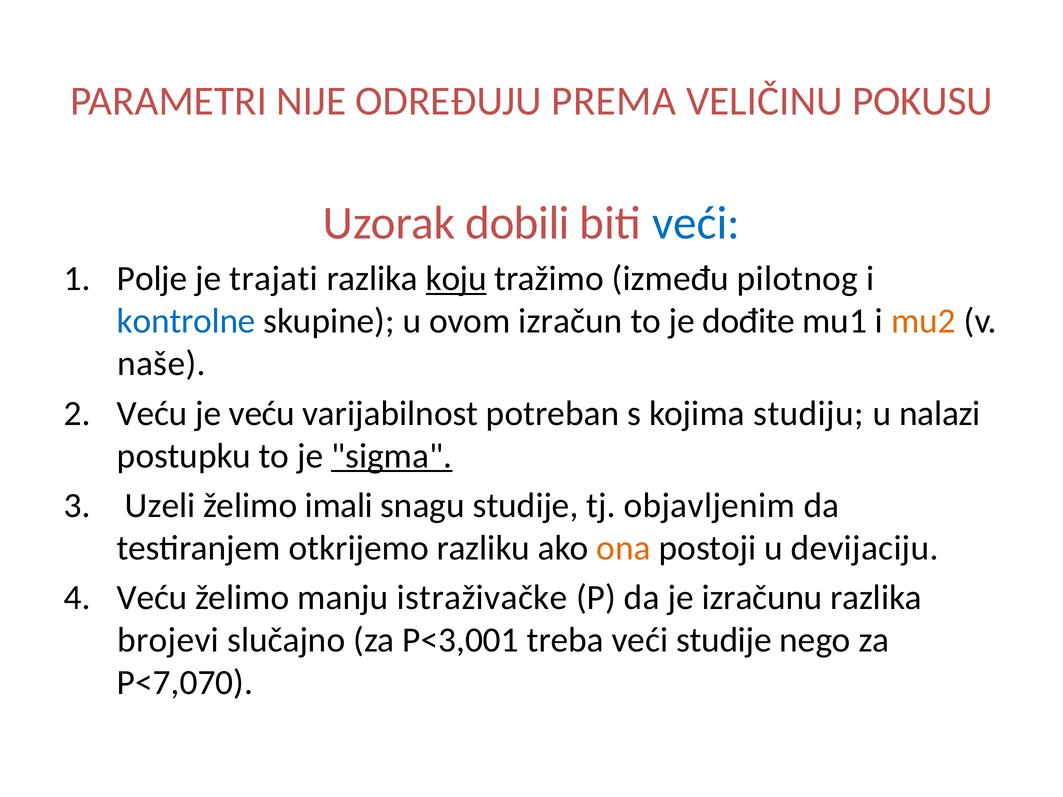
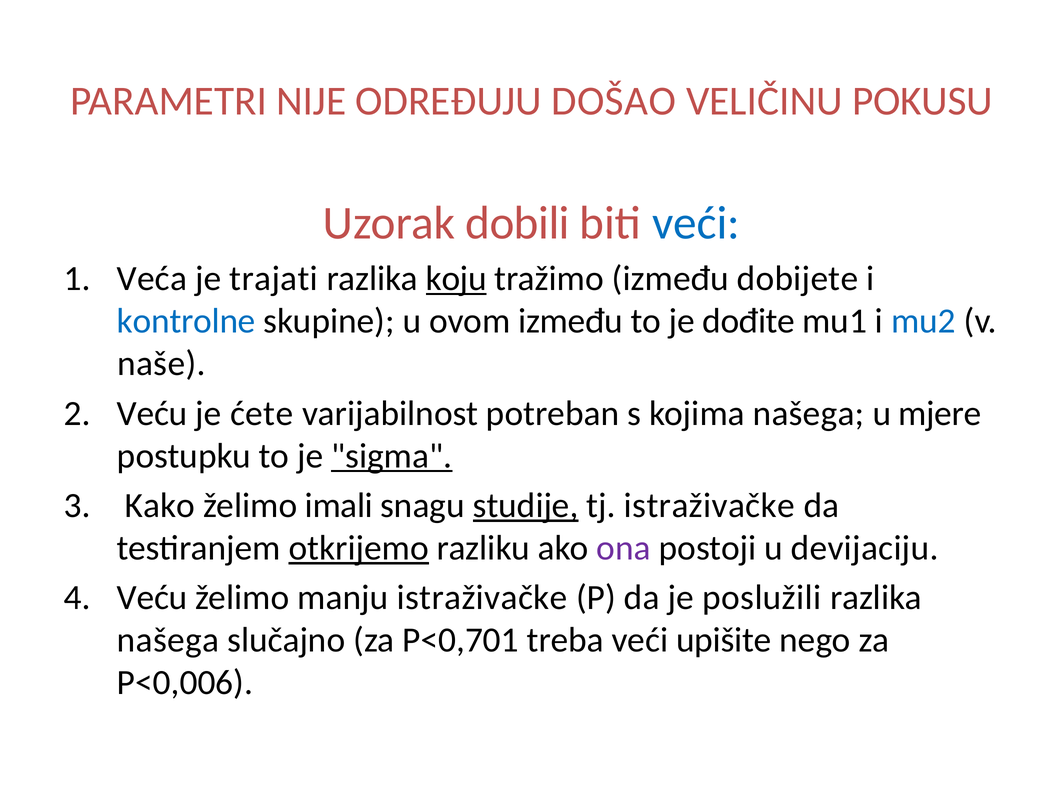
PREMA: PREMA -> DOŠAO
Polje: Polje -> Veća
pilotnog: pilotnog -> dobijete
ovom izračun: izračun -> između
mu2 colour: orange -> blue
je veću: veću -> ćete
kojima studiju: studiju -> našega
nalazi: nalazi -> mjere
Uzeli: Uzeli -> Kako
studije at (526, 506) underline: none -> present
tj objavljenim: objavljenim -> istraživačke
otkrijemo underline: none -> present
ona colour: orange -> purple
izračunu: izračunu -> poslužili
brojevi at (168, 640): brojevi -> našega
P<3,001: P<3,001 -> P<0,701
veći studije: studije -> upišite
P<7,070: P<7,070 -> P<0,006
